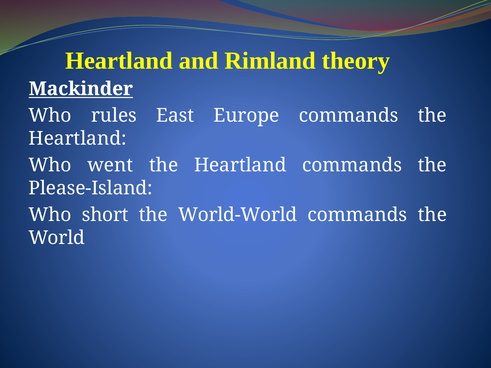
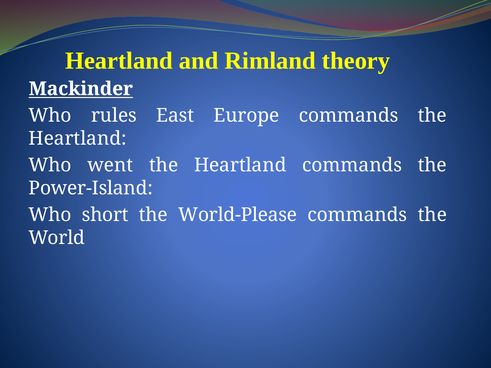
Please-Island: Please-Island -> Power-Island
World-World: World-World -> World-Please
